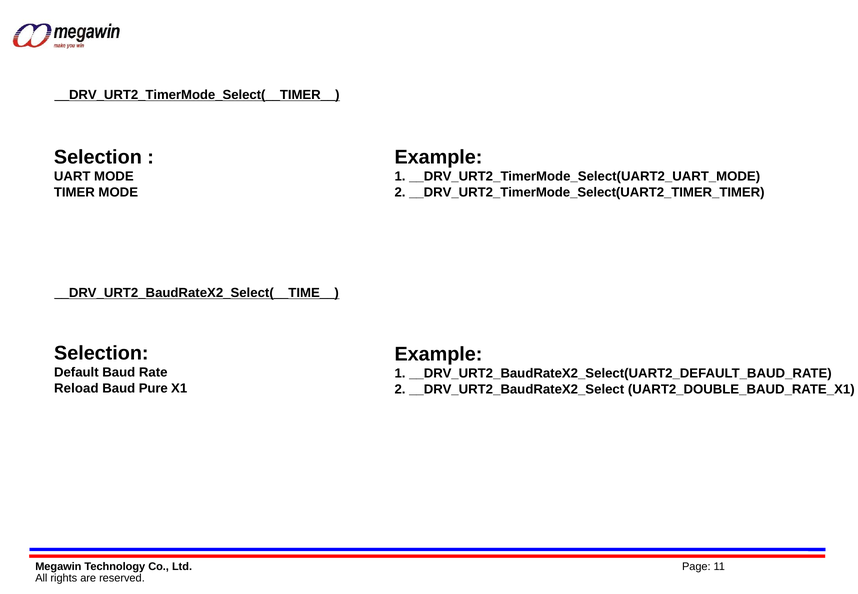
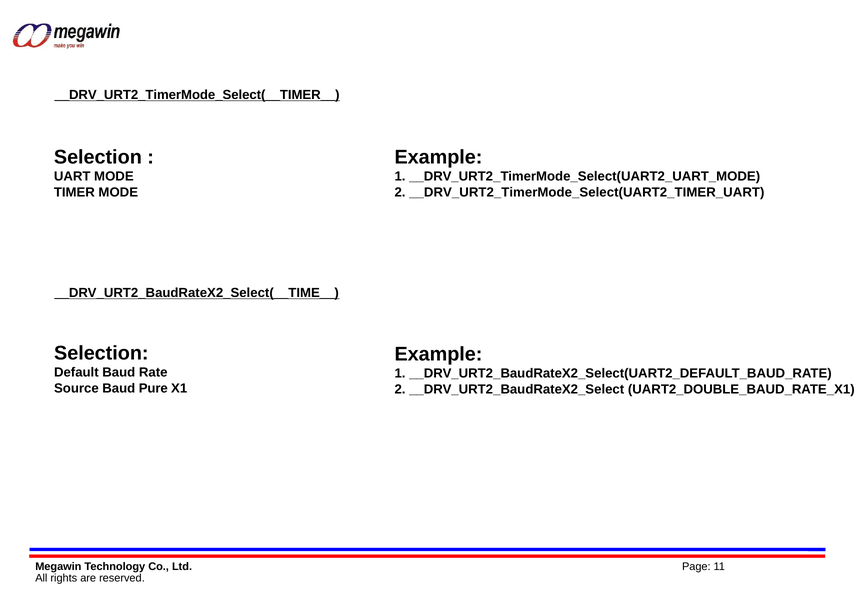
__DRV_URT2_TimerMode_Select(UART2_TIMER_TIMER: __DRV_URT2_TimerMode_Select(UART2_TIMER_TIMER -> __DRV_URT2_TimerMode_Select(UART2_TIMER_UART
Reload: Reload -> Source
